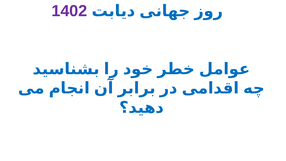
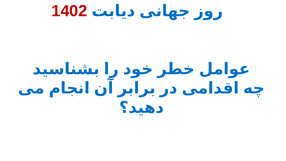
1402 colour: purple -> red
